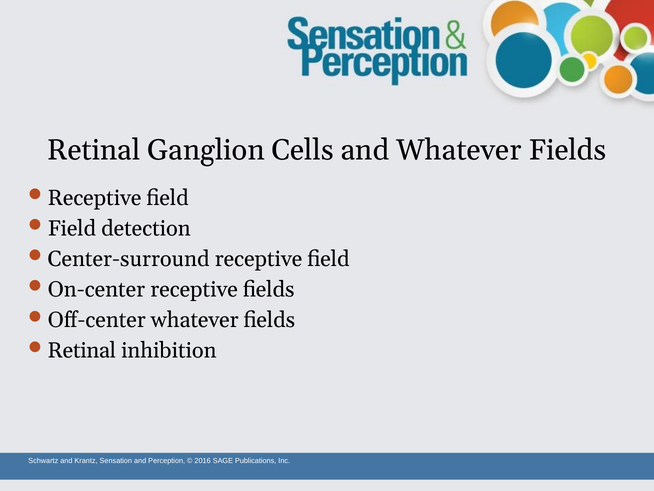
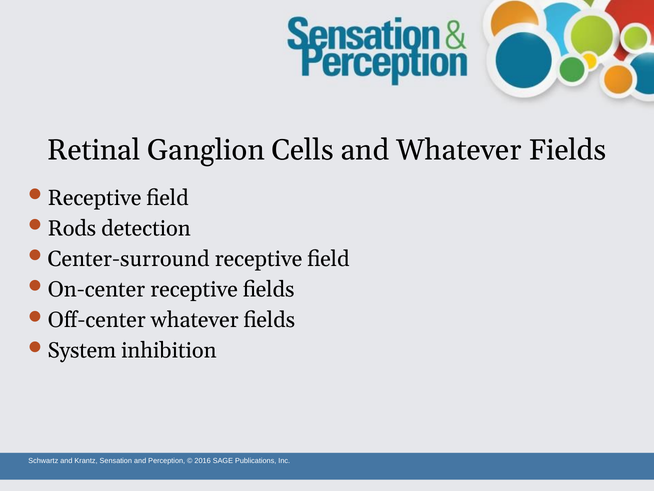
Field at (72, 228): Field -> Rods
Retinal at (82, 350): Retinal -> System
